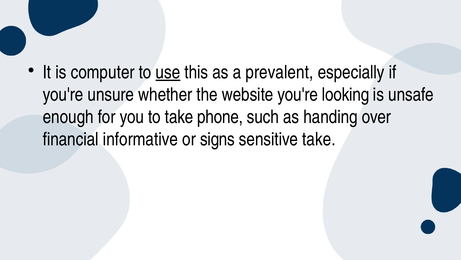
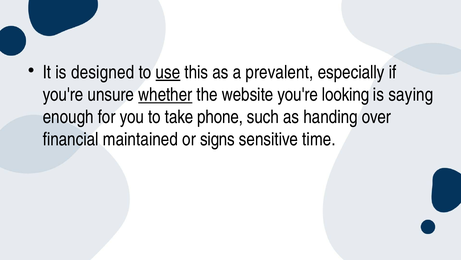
computer: computer -> designed
whether underline: none -> present
unsafe: unsafe -> saying
informative: informative -> maintained
sensitive take: take -> time
